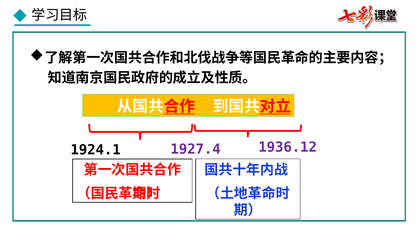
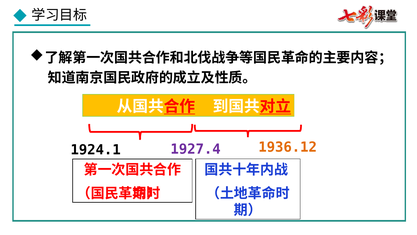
1936.12 colour: purple -> orange
